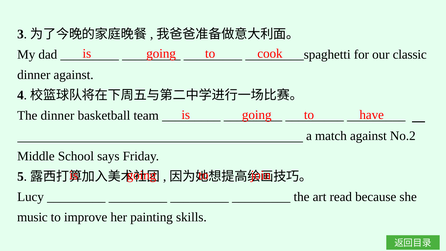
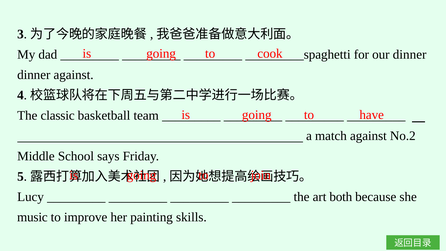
our classic: classic -> dinner
The dinner: dinner -> classic
read: read -> both
